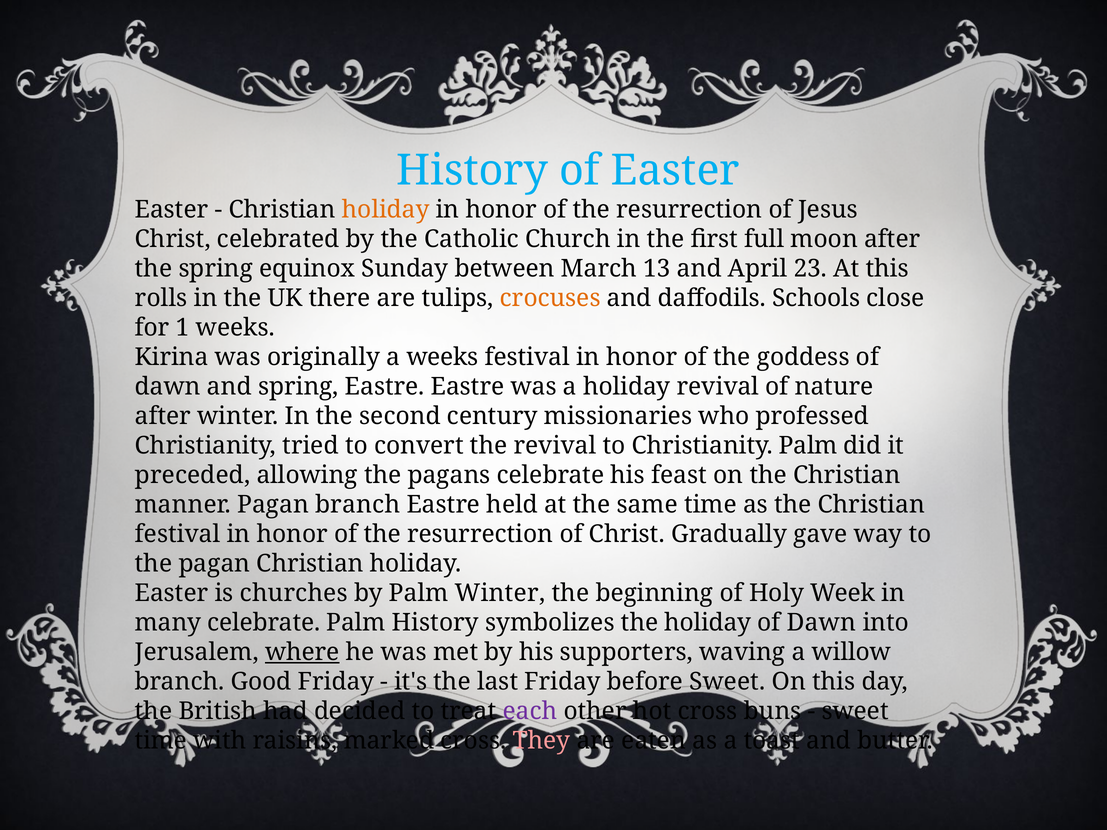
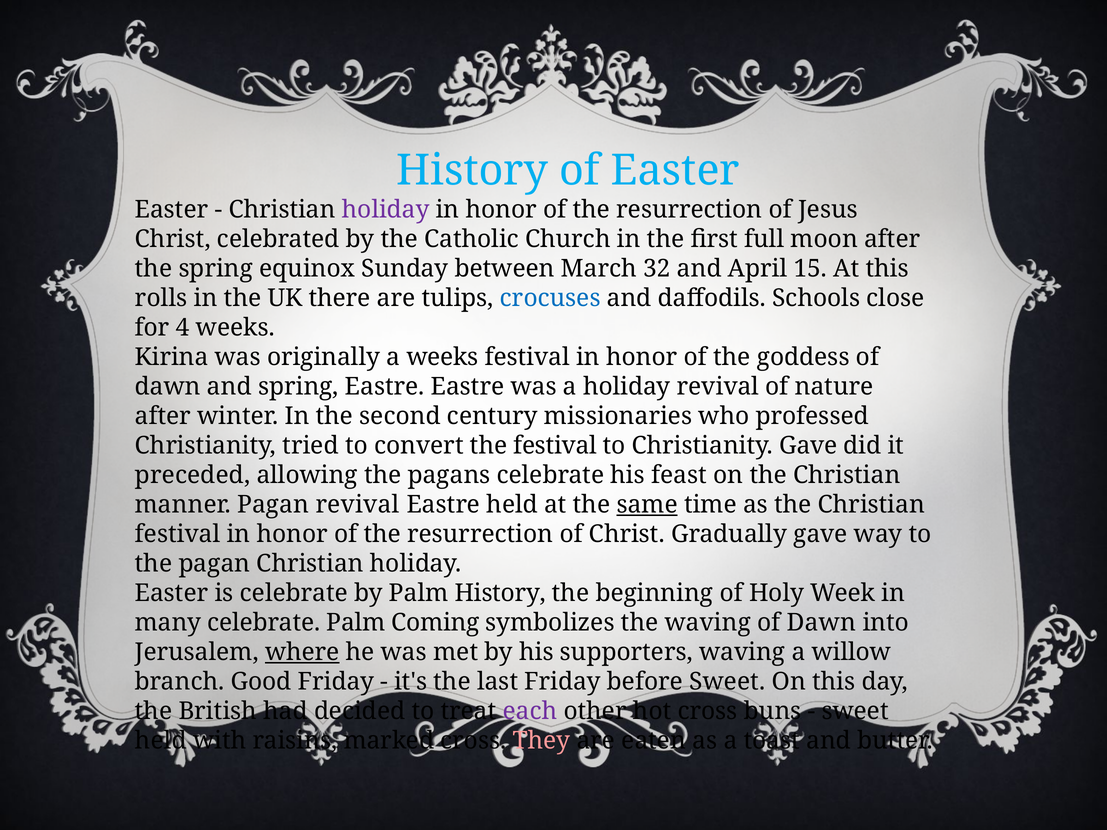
holiday at (386, 210) colour: orange -> purple
13: 13 -> 32
23: 23 -> 15
crocuses colour: orange -> blue
1: 1 -> 4
the revival: revival -> festival
Christianity Palm: Palm -> Gave
Pagan branch: branch -> revival
same underline: none -> present
is churches: churches -> celebrate
Palm Winter: Winter -> History
Palm History: History -> Coming
the holiday: holiday -> waving
time at (161, 741): time -> held
